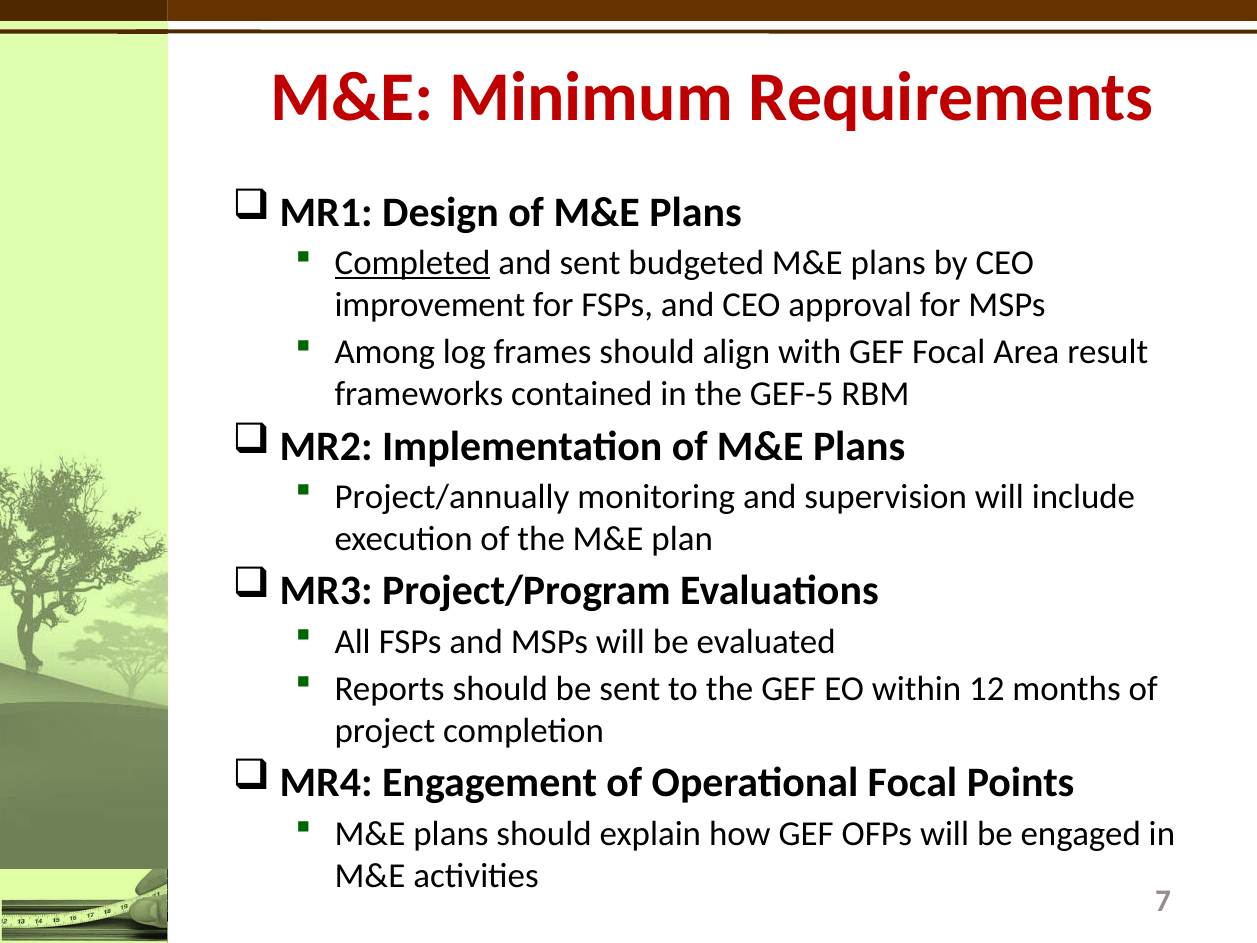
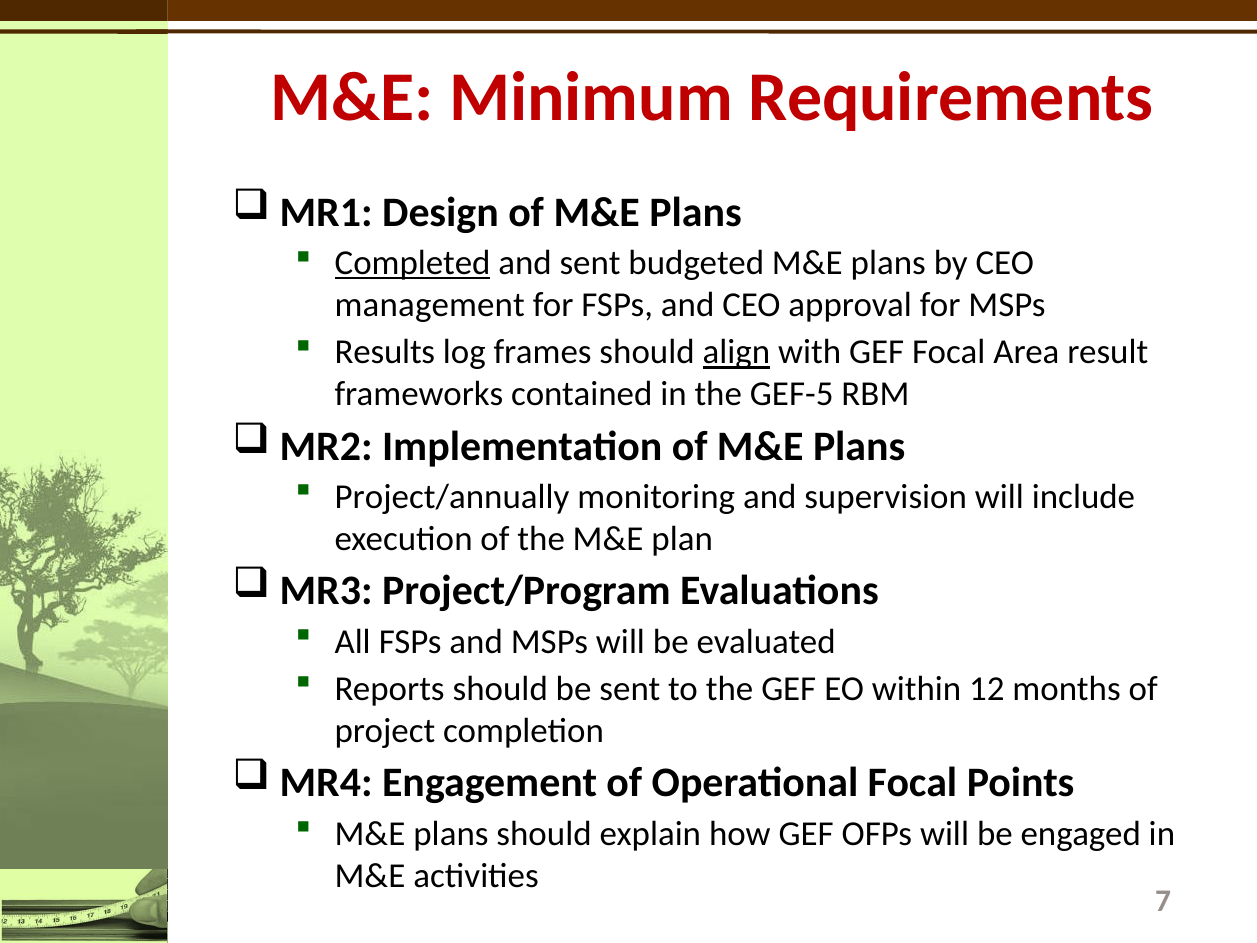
improvement: improvement -> management
Among: Among -> Results
align underline: none -> present
